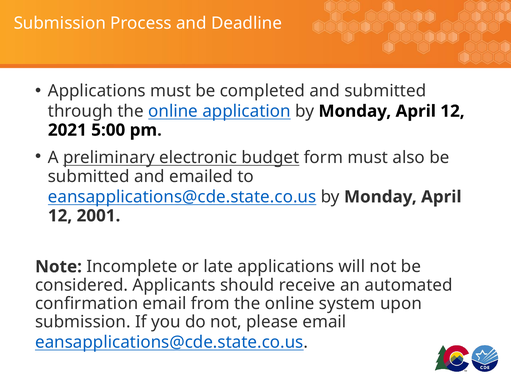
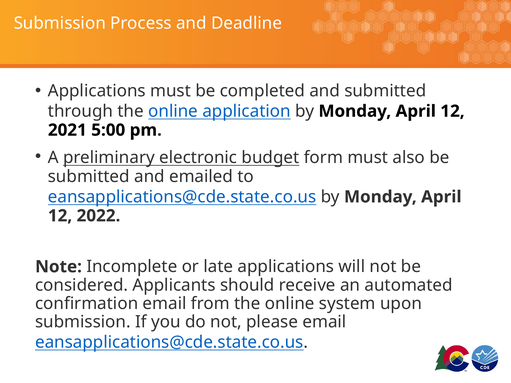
2001: 2001 -> 2022
